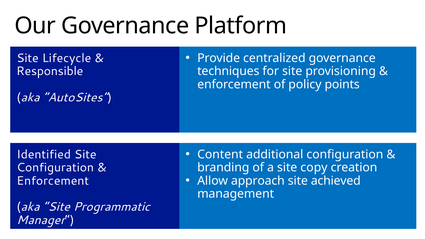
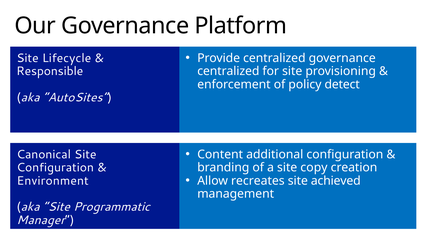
techniques at (228, 71): techniques -> centralized
points: points -> detect
Identified: Identified -> Canonical
approach: approach -> recreates
Enforcement at (53, 181): Enforcement -> Environment
